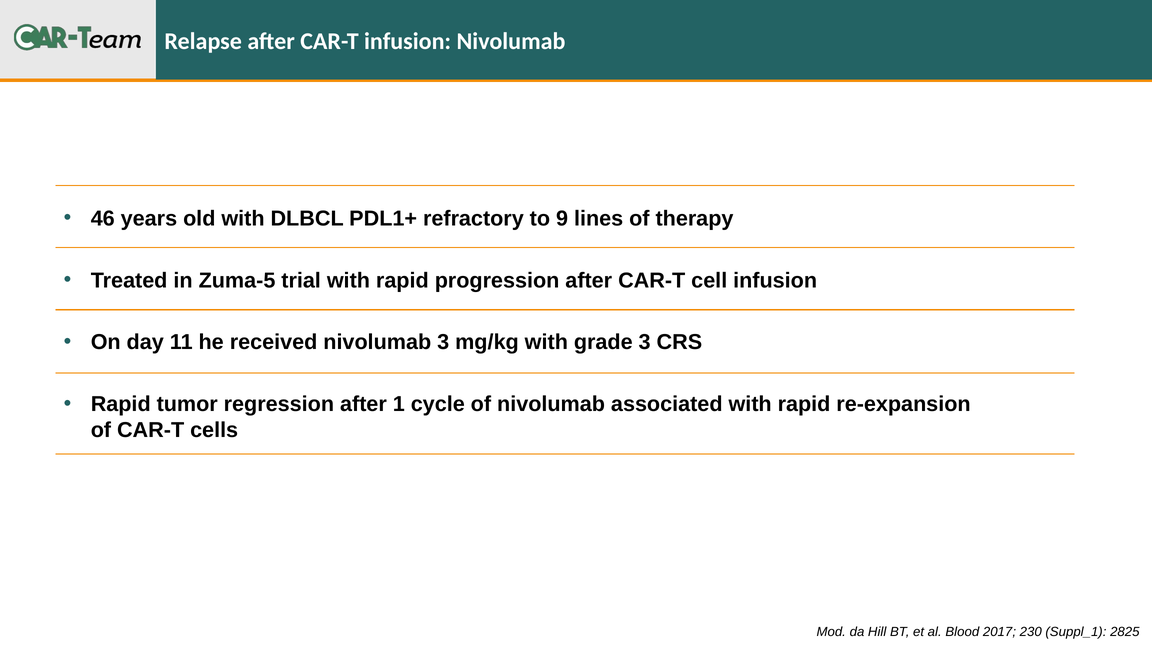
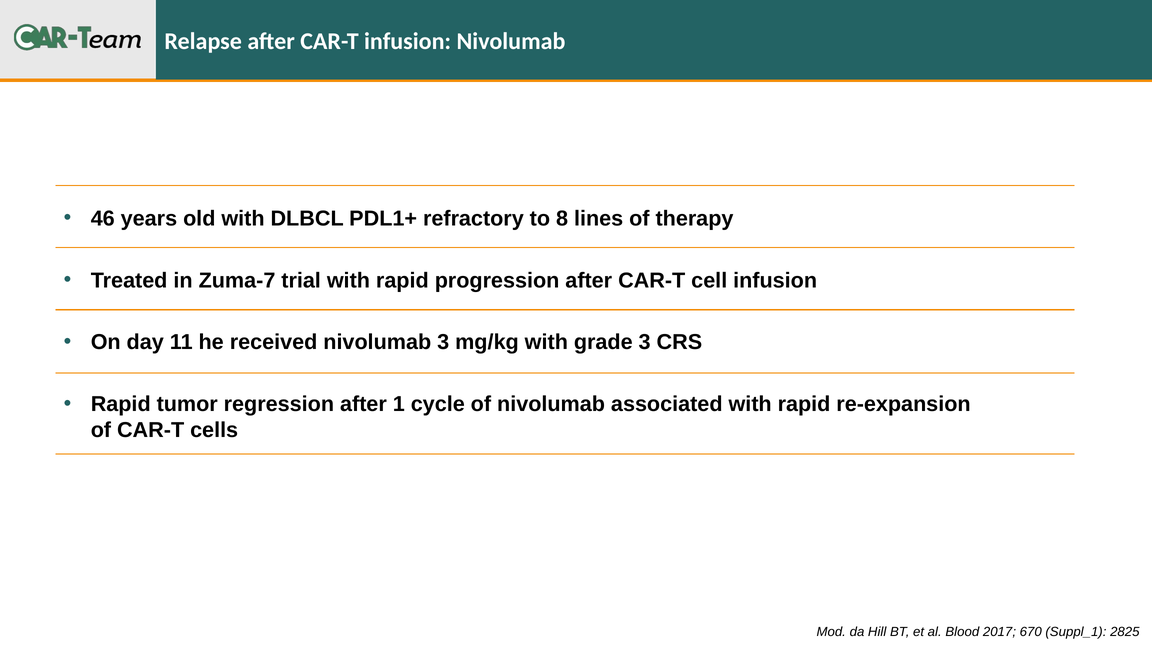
9: 9 -> 8
Zuma-5: Zuma-5 -> Zuma-7
230: 230 -> 670
